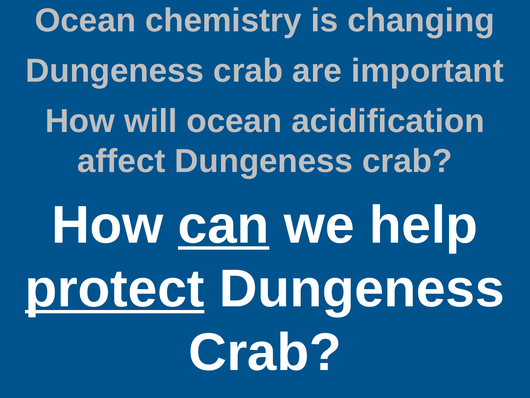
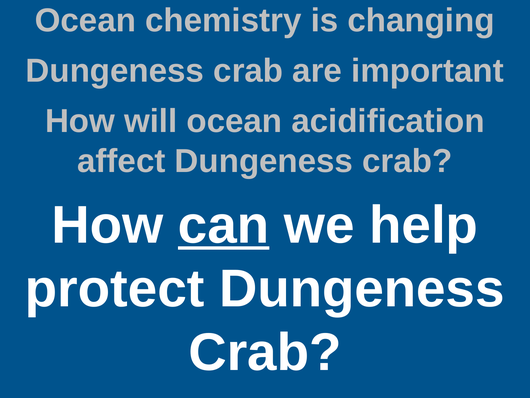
protect underline: present -> none
